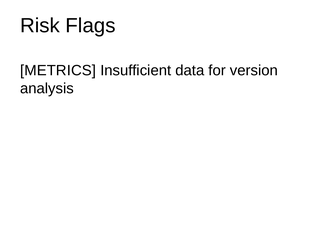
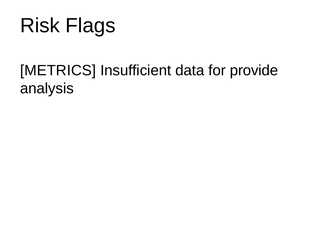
version: version -> provide
